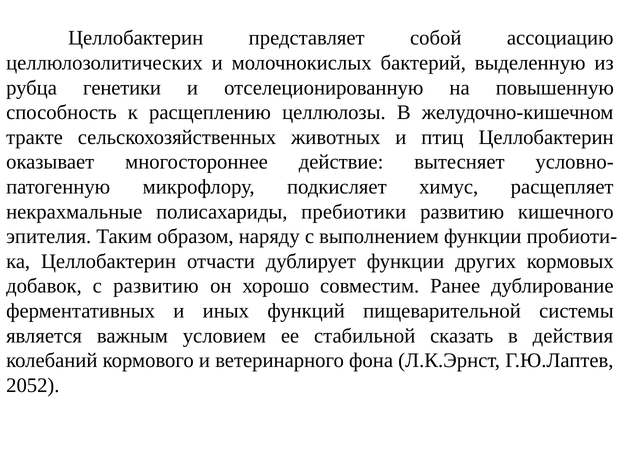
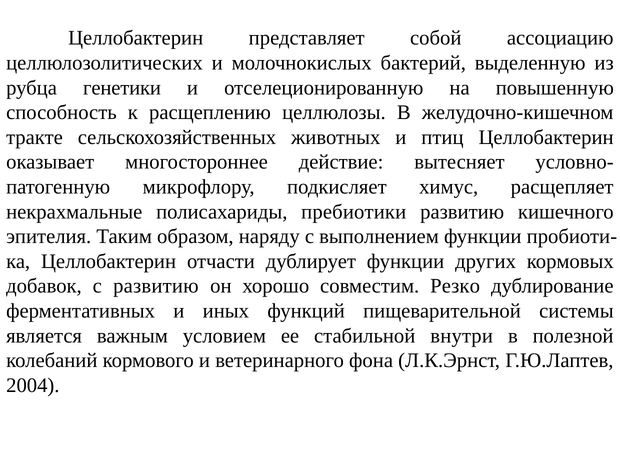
Ранее: Ранее -> Резко
сказать: сказать -> внутри
действия: действия -> полезной
2052: 2052 -> 2004
